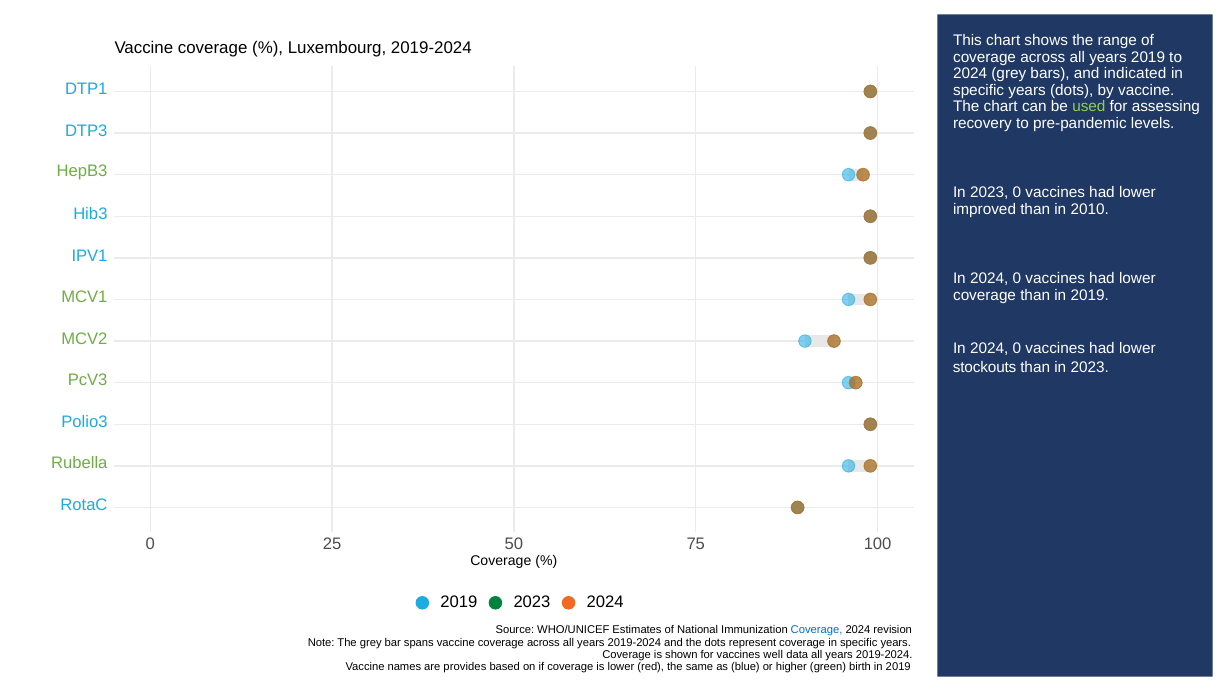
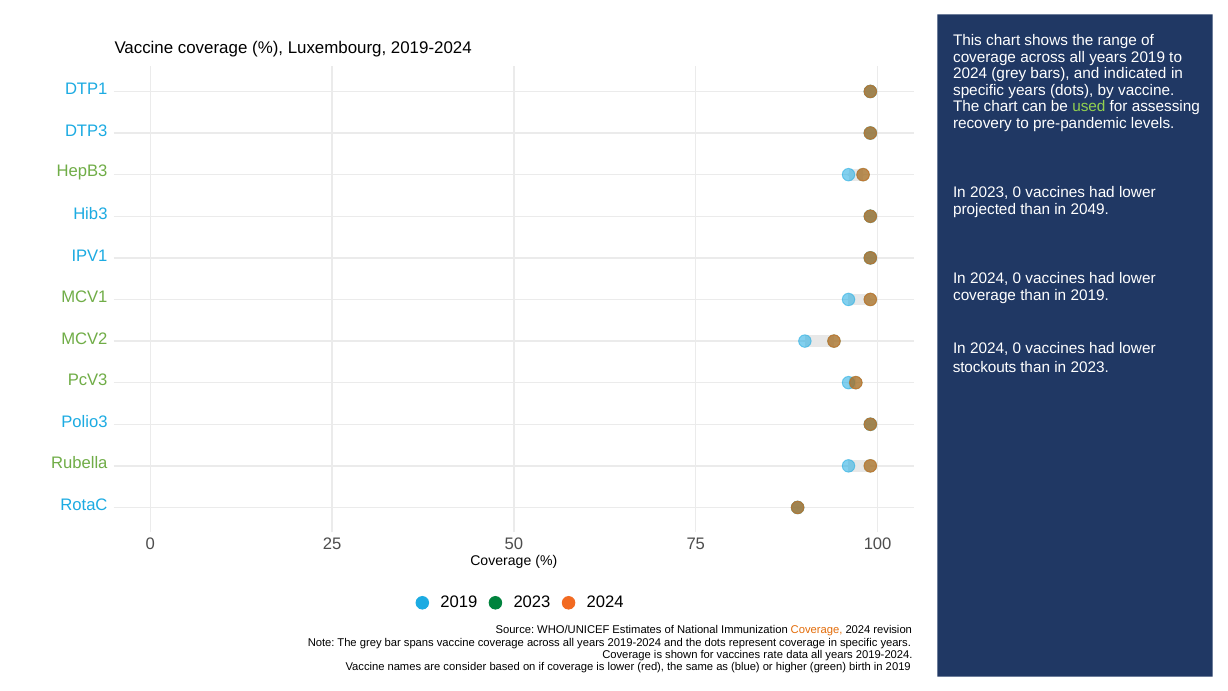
improved: improved -> projected
2010: 2010 -> 2049
Coverage at (817, 630) colour: blue -> orange
well: well -> rate
provides: provides -> consider
